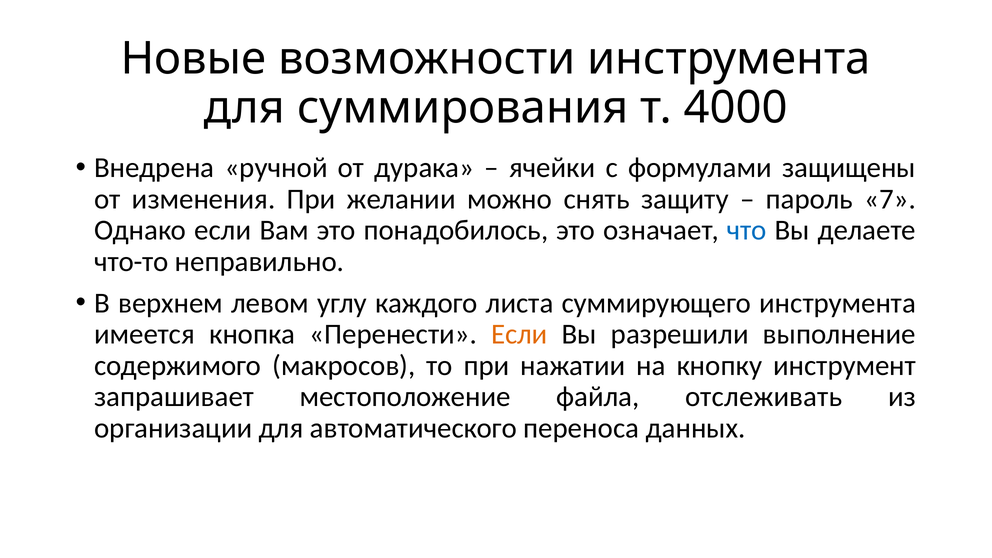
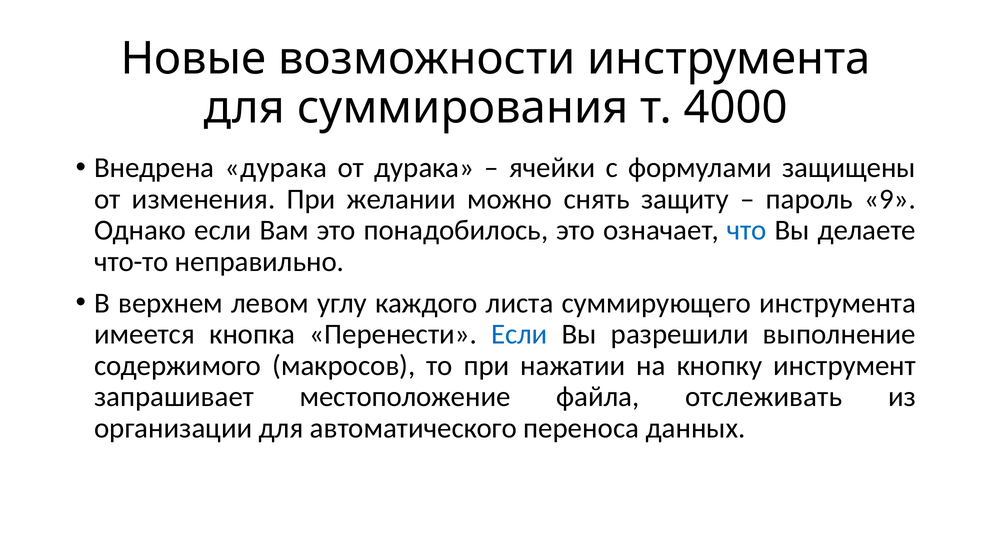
Внедрена ручной: ручной -> дурака
7: 7 -> 9
Если at (519, 334) colour: orange -> blue
